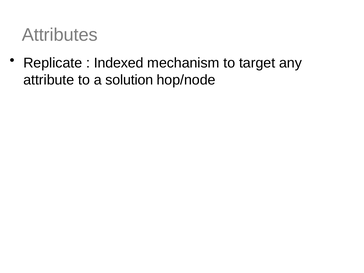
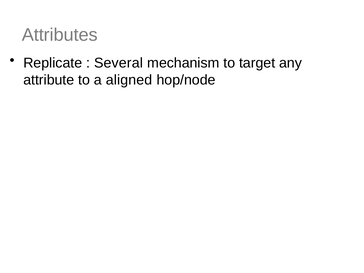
Indexed: Indexed -> Several
solution: solution -> aligned
